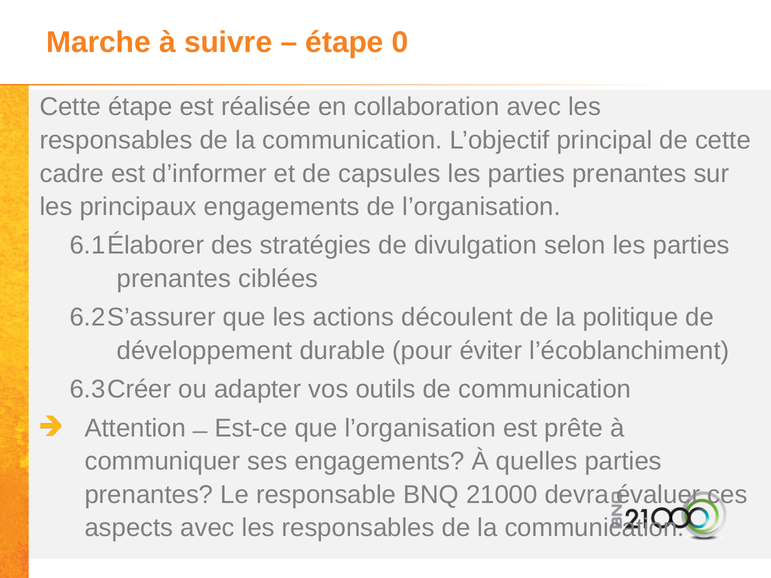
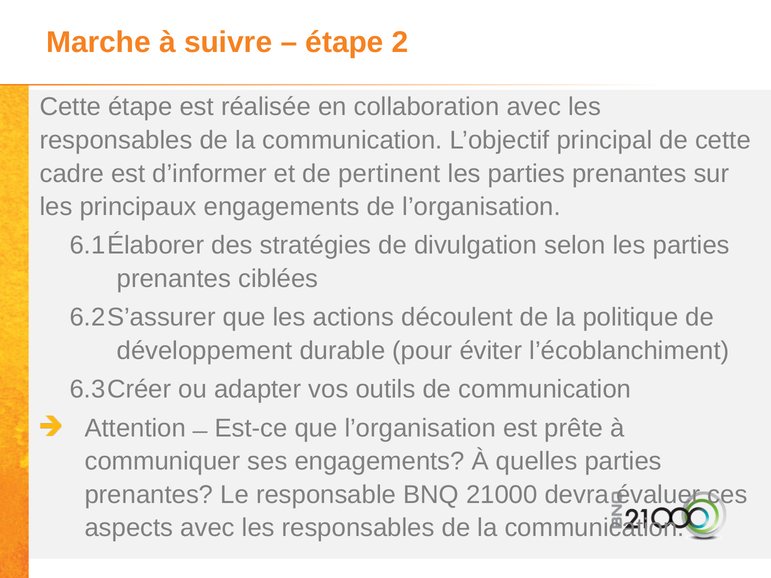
0: 0 -> 2
capsules: capsules -> pertinent
